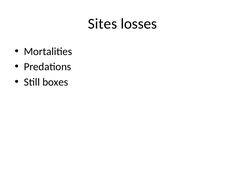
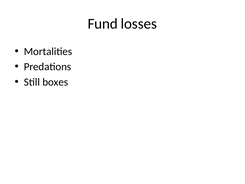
Sites: Sites -> Fund
